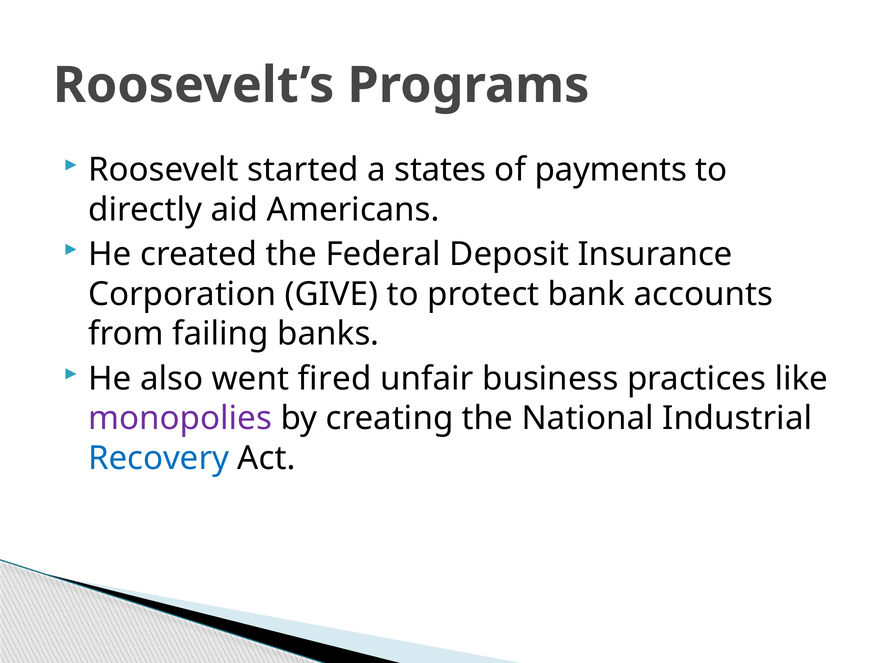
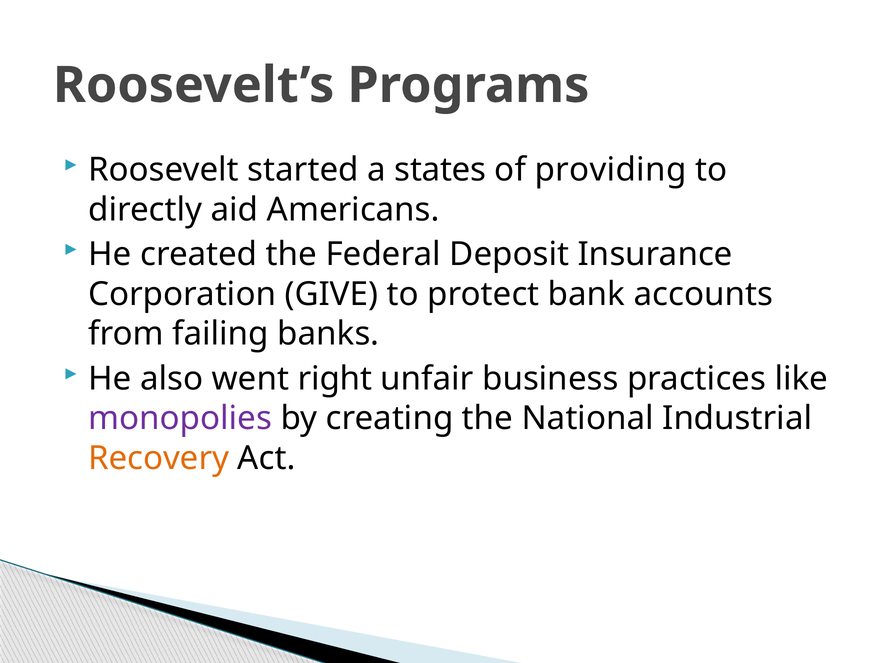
payments: payments -> providing
fired: fired -> right
Recovery colour: blue -> orange
